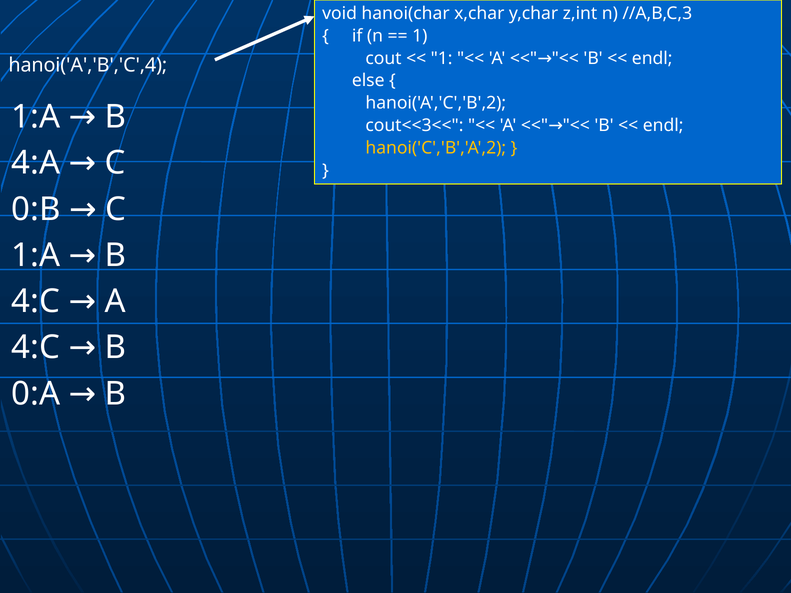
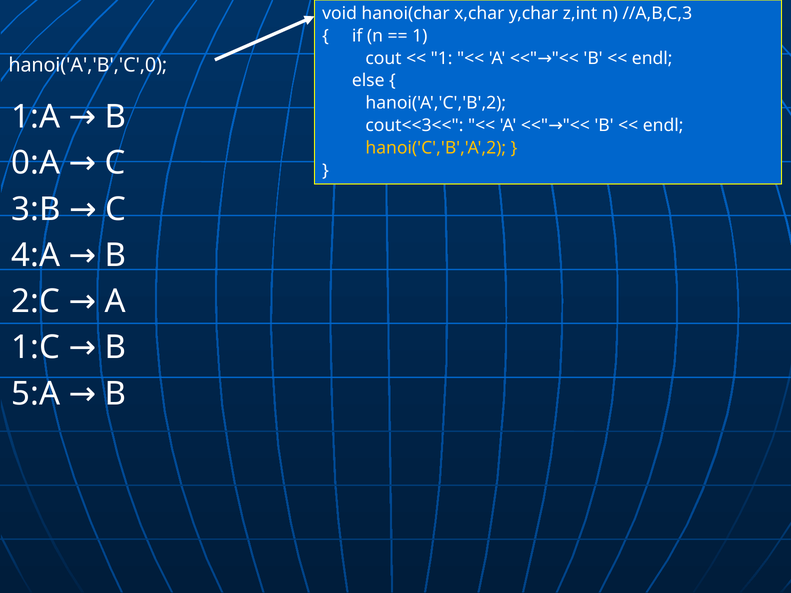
hanoi('A','B','C',4: hanoi('A','B','C',4 -> hanoi('A','B','C',0
4:A: 4:A -> 0:A
0:B: 0:B -> 3:B
1:A at (36, 255): 1:A -> 4:A
4:C at (36, 302): 4:C -> 2:C
4:C at (36, 348): 4:C -> 1:C
0:A: 0:A -> 5:A
